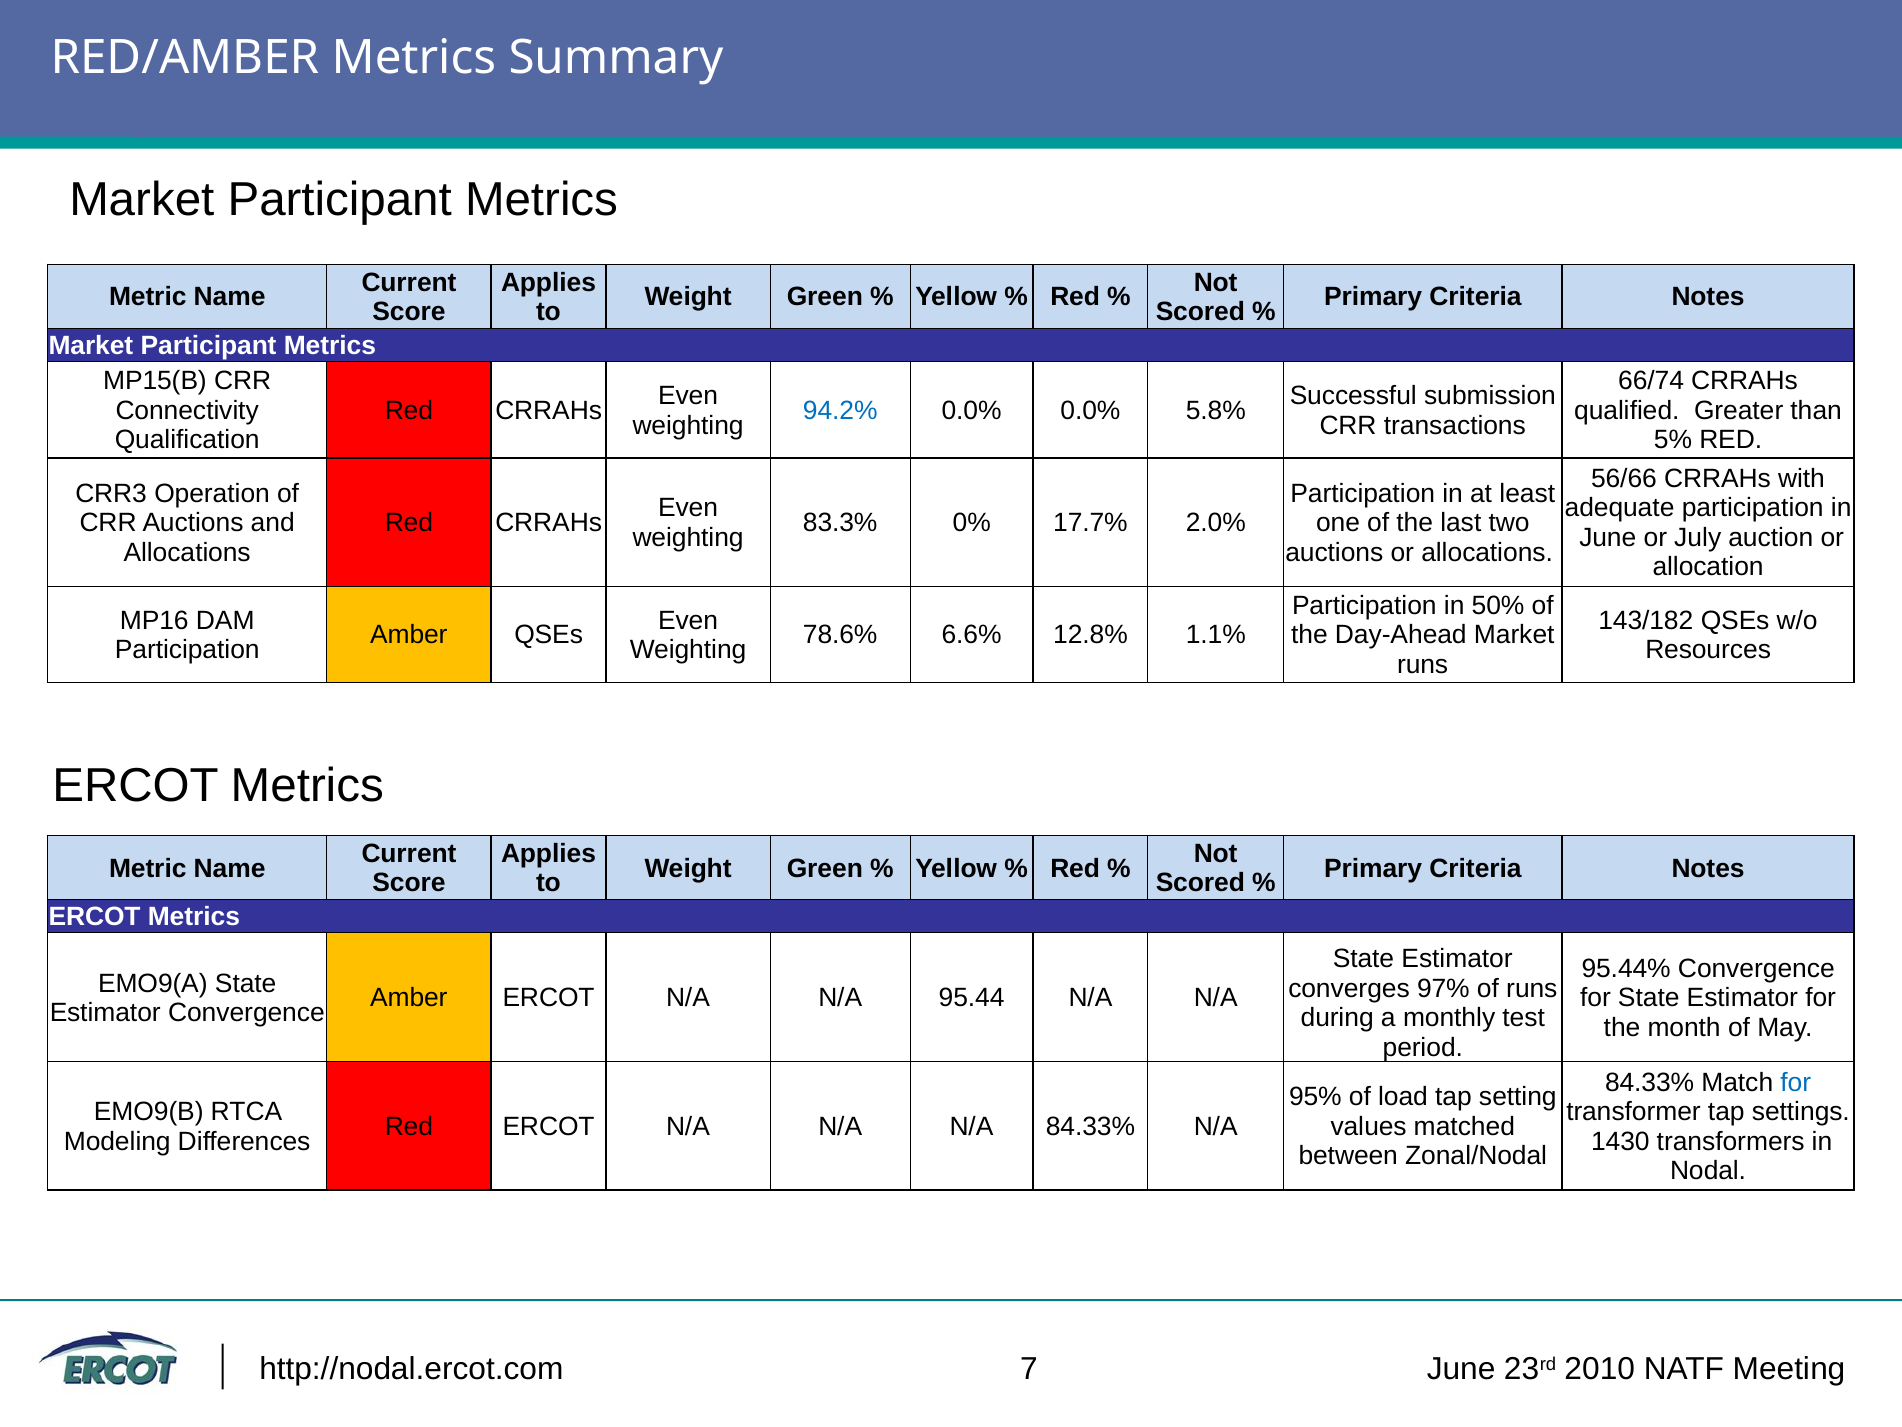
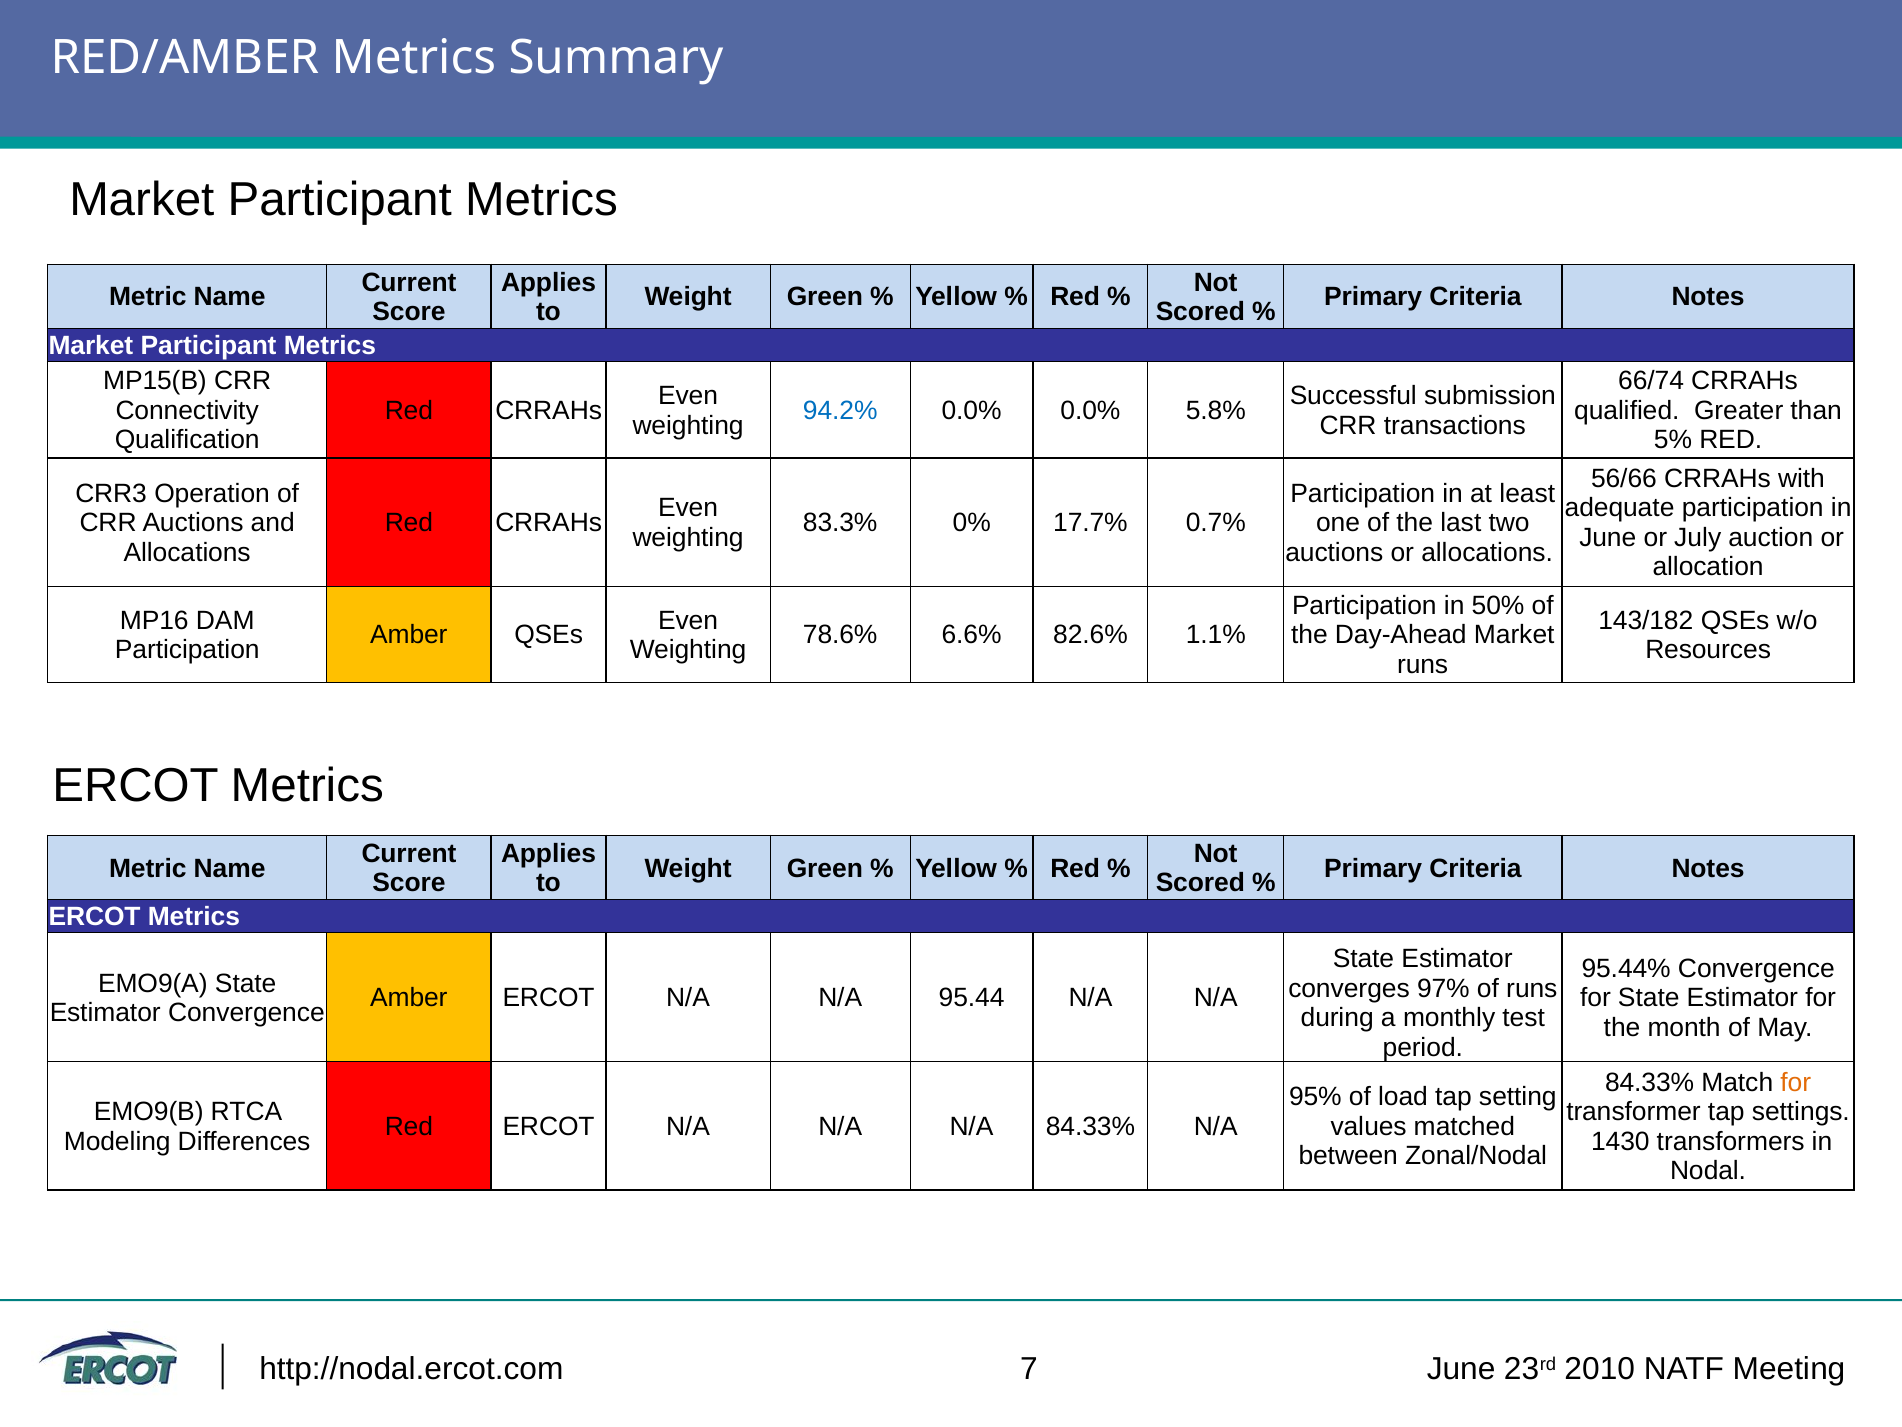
2.0%: 2.0% -> 0.7%
12.8%: 12.8% -> 82.6%
for at (1796, 1082) colour: blue -> orange
